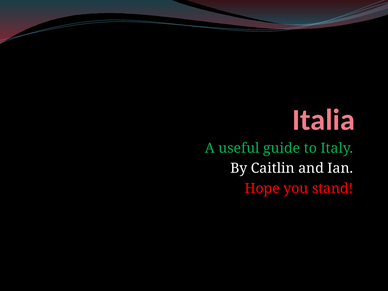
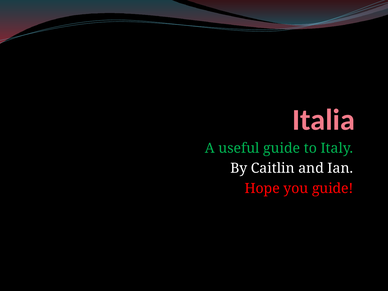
you stand: stand -> guide
